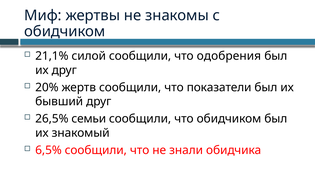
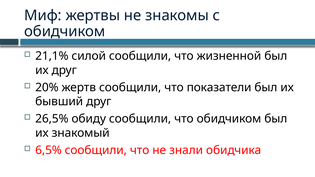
одобрения: одобрения -> жизненной
семьи: семьи -> обиду
